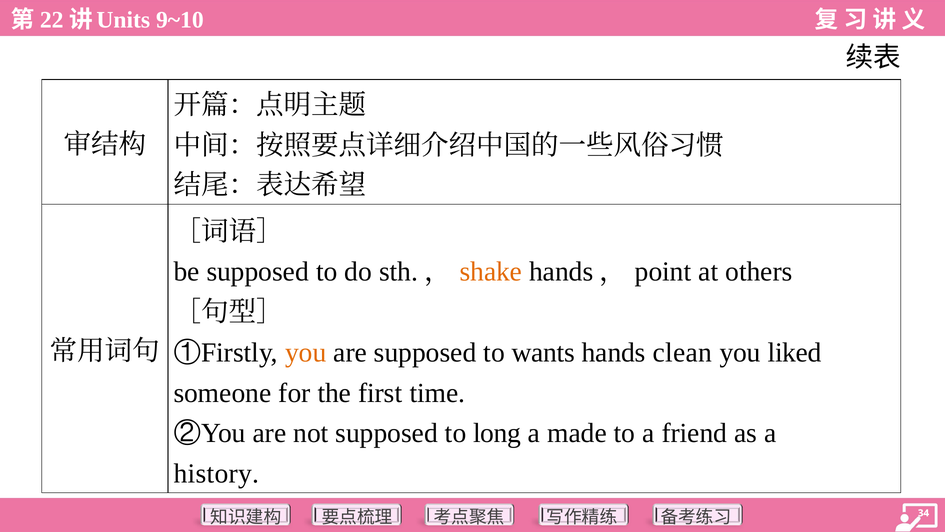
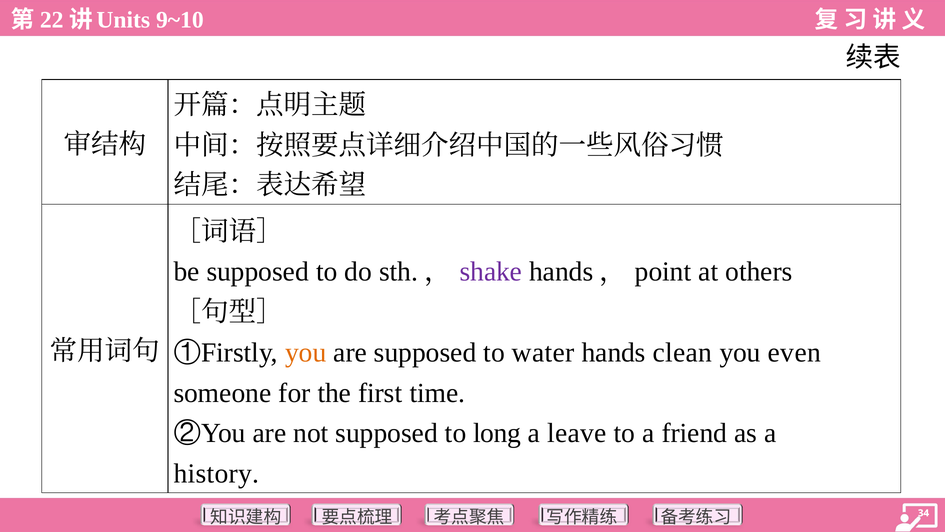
shake colour: orange -> purple
wants: wants -> water
liked: liked -> even
made: made -> leave
